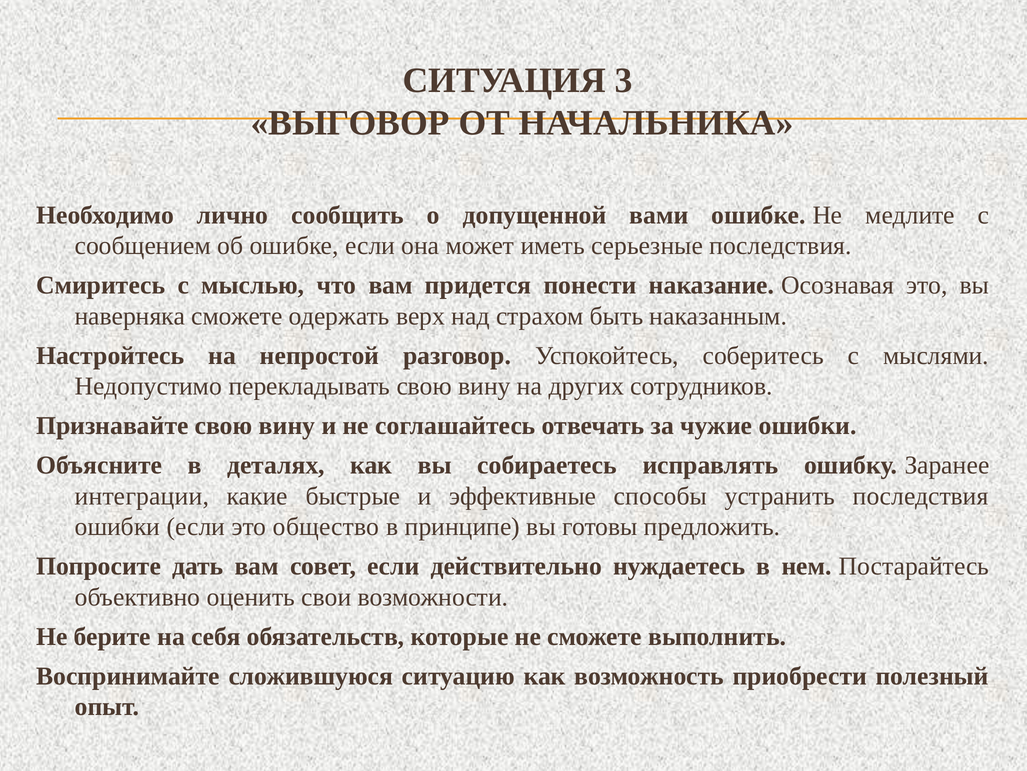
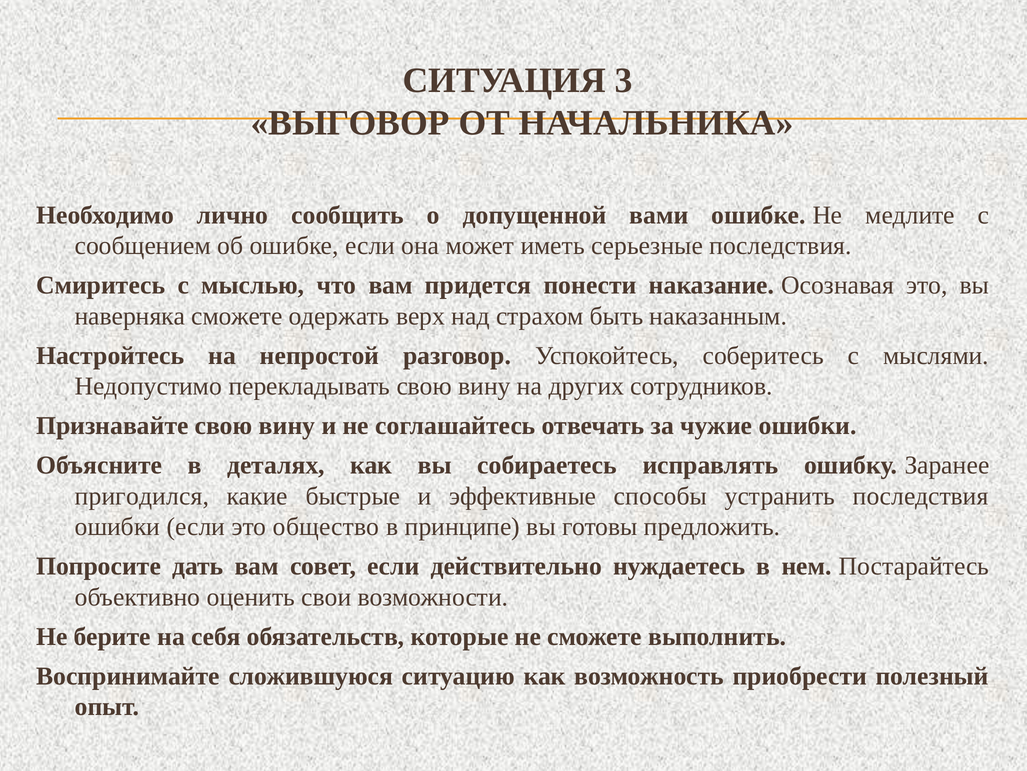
интеграции: интеграции -> пригодился
